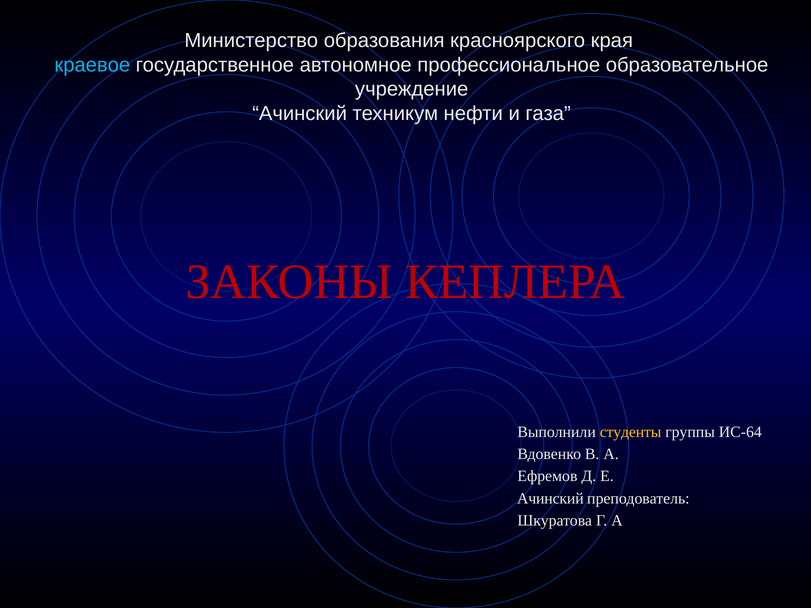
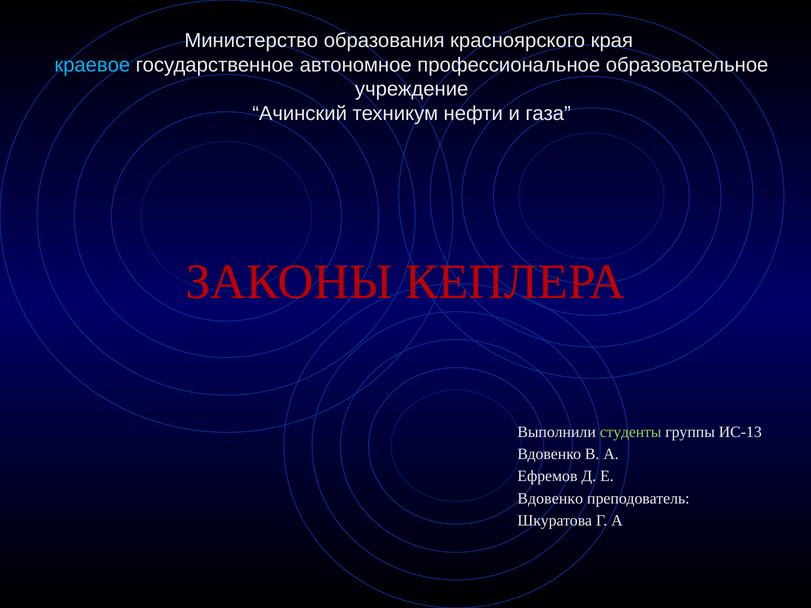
студенты colour: yellow -> light green
ИС-64: ИС-64 -> ИС-13
Ачинский at (550, 499): Ачинский -> Вдовенко
